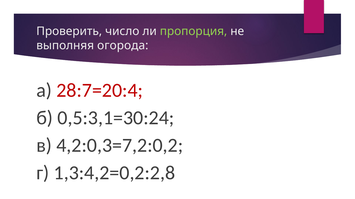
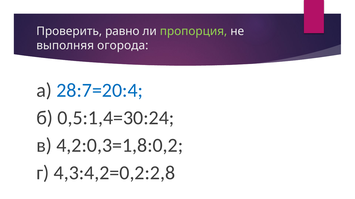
число: число -> равно
28:7=20:4 colour: red -> blue
0,5:3,1=30:24: 0,5:3,1=30:24 -> 0,5:1,4=30:24
4,2:0,3=7,2:0,2: 4,2:0,3=7,2:0,2 -> 4,2:0,3=1,8:0,2
1,3:4,2=0,2:2,8: 1,3:4,2=0,2:2,8 -> 4,3:4,2=0,2:2,8
